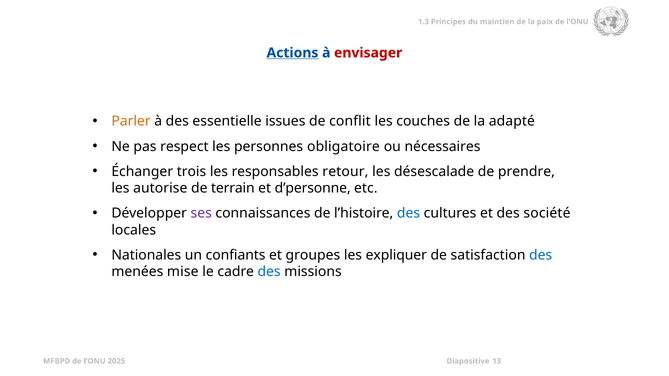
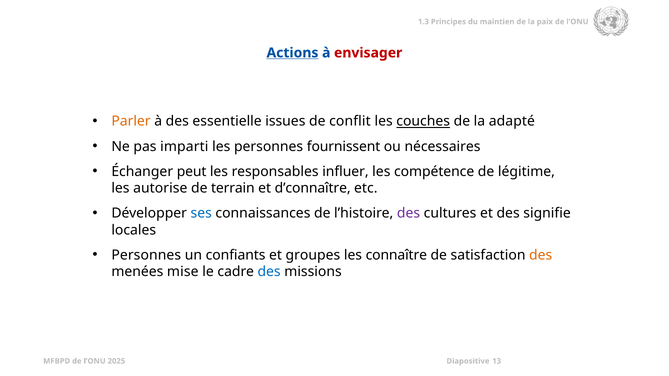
couches underline: none -> present
respect: respect -> imparti
obligatoire: obligatoire -> fournissent
trois: trois -> peut
retour: retour -> influer
désescalade: désescalade -> compétence
prendre: prendre -> légitime
d’personne: d’personne -> d’connaître
ses colour: purple -> blue
des at (408, 214) colour: blue -> purple
société: société -> signifie
Nationales at (146, 255): Nationales -> Personnes
expliquer: expliquer -> connaître
des at (541, 255) colour: blue -> orange
